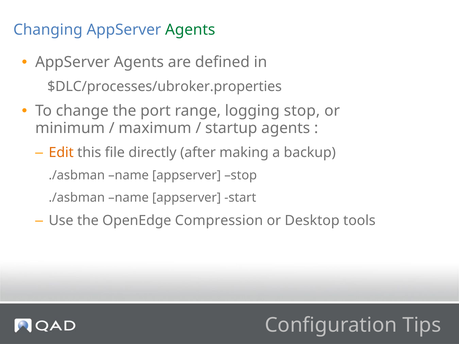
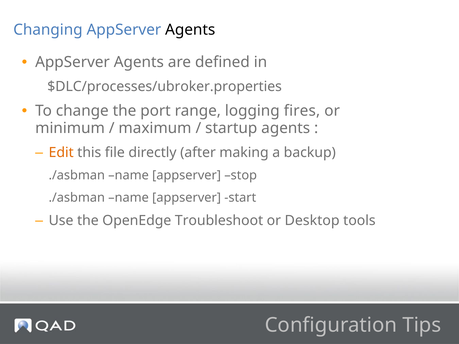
Agents at (190, 30) colour: green -> black
logging stop: stop -> fires
Compression: Compression -> Troubleshoot
